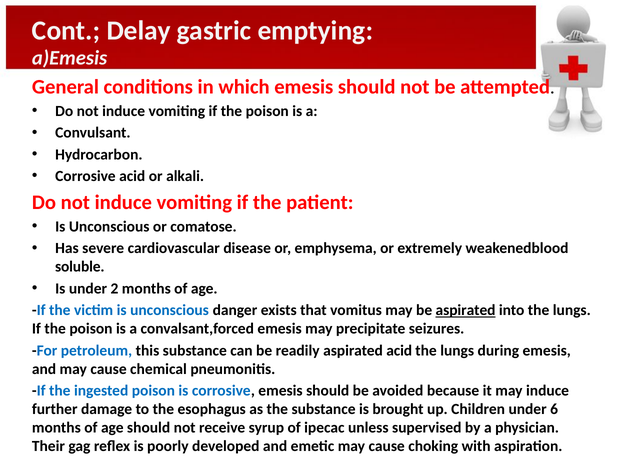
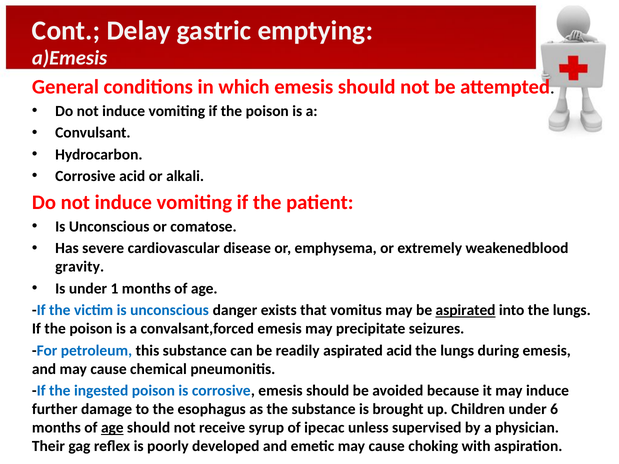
soluble: soluble -> gravity
2: 2 -> 1
age at (112, 428) underline: none -> present
